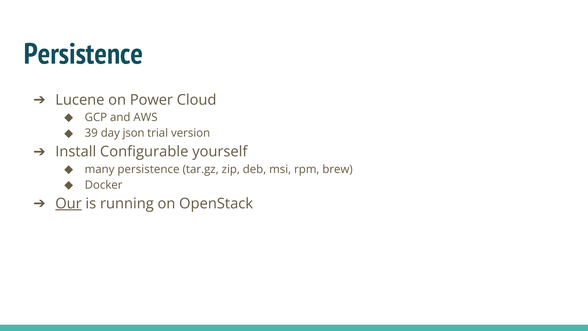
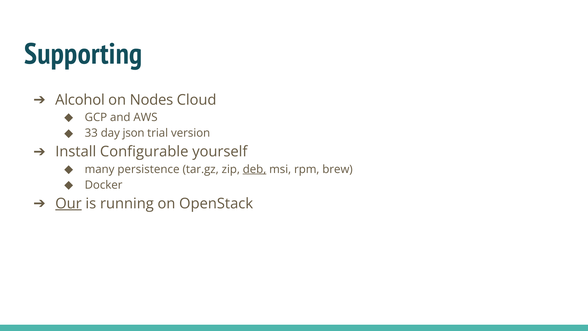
Persistence at (83, 54): Persistence -> Supporting
Lucene: Lucene -> Alcohol
Power: Power -> Nodes
39: 39 -> 33
deb underline: none -> present
